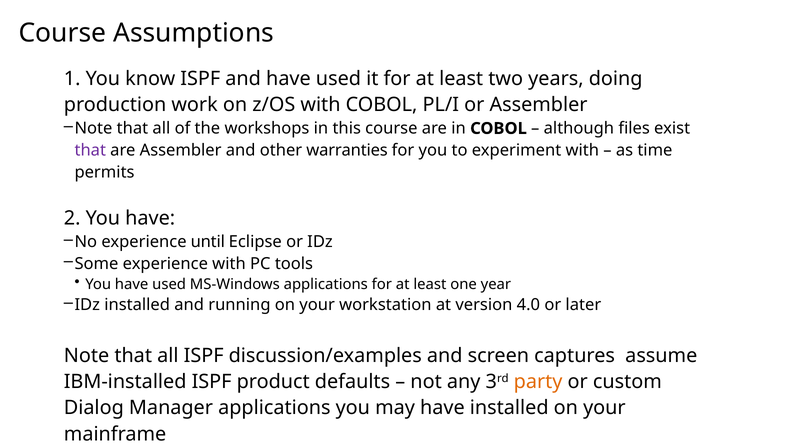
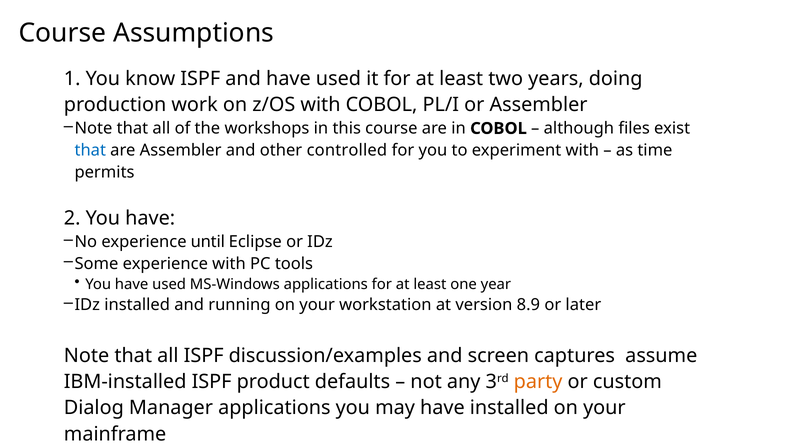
that at (90, 150) colour: purple -> blue
warranties: warranties -> controlled
4.0: 4.0 -> 8.9
